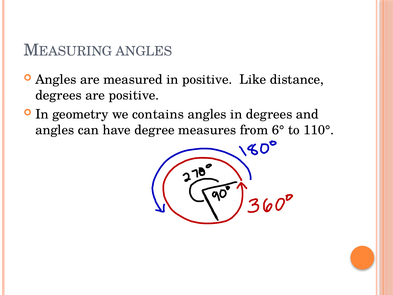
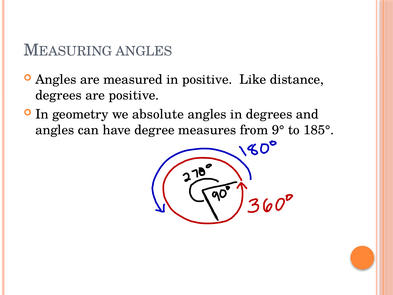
contains: contains -> absolute
6°: 6° -> 9°
110°: 110° -> 185°
